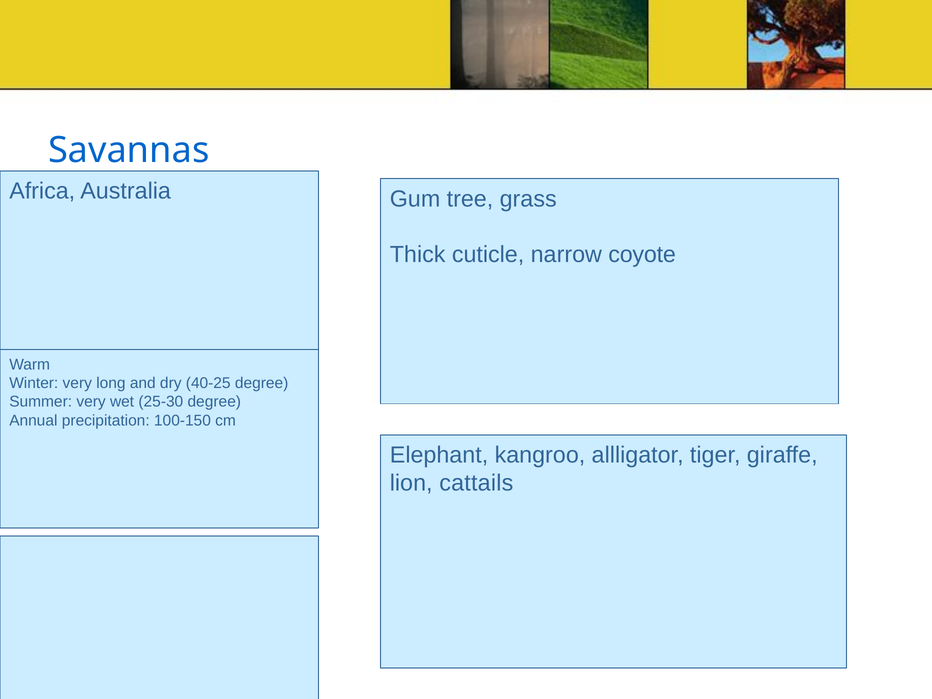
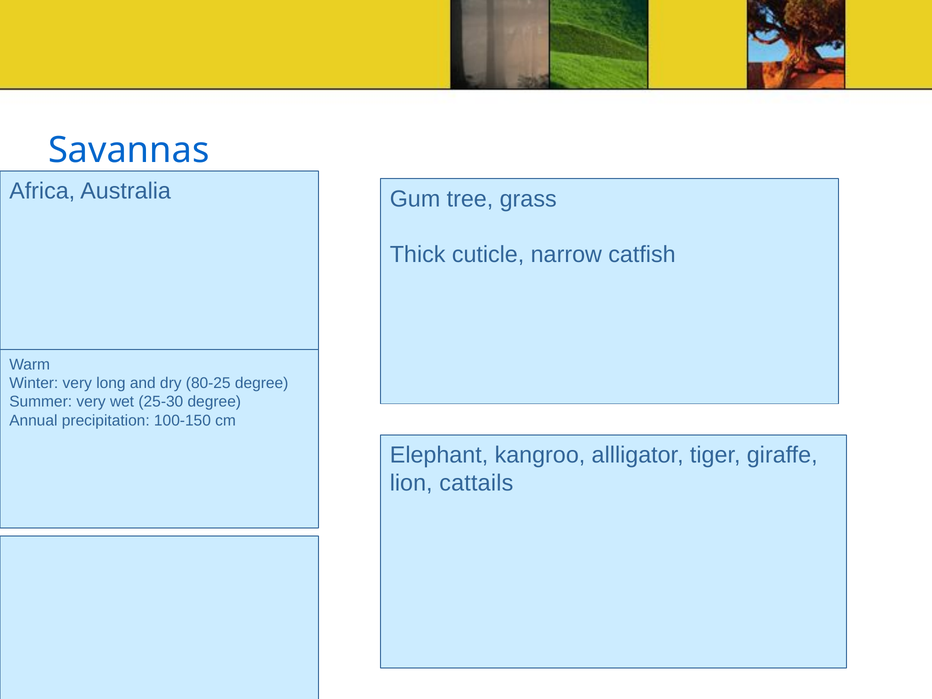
coyote: coyote -> catfish
40-25: 40-25 -> 80-25
